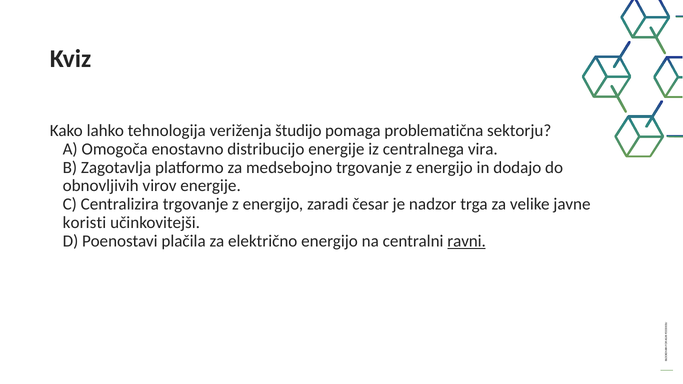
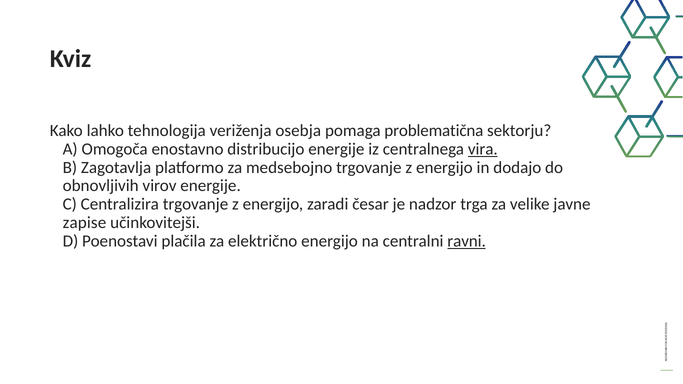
študijo: študijo -> osebja
vira underline: none -> present
koristi: koristi -> zapise
